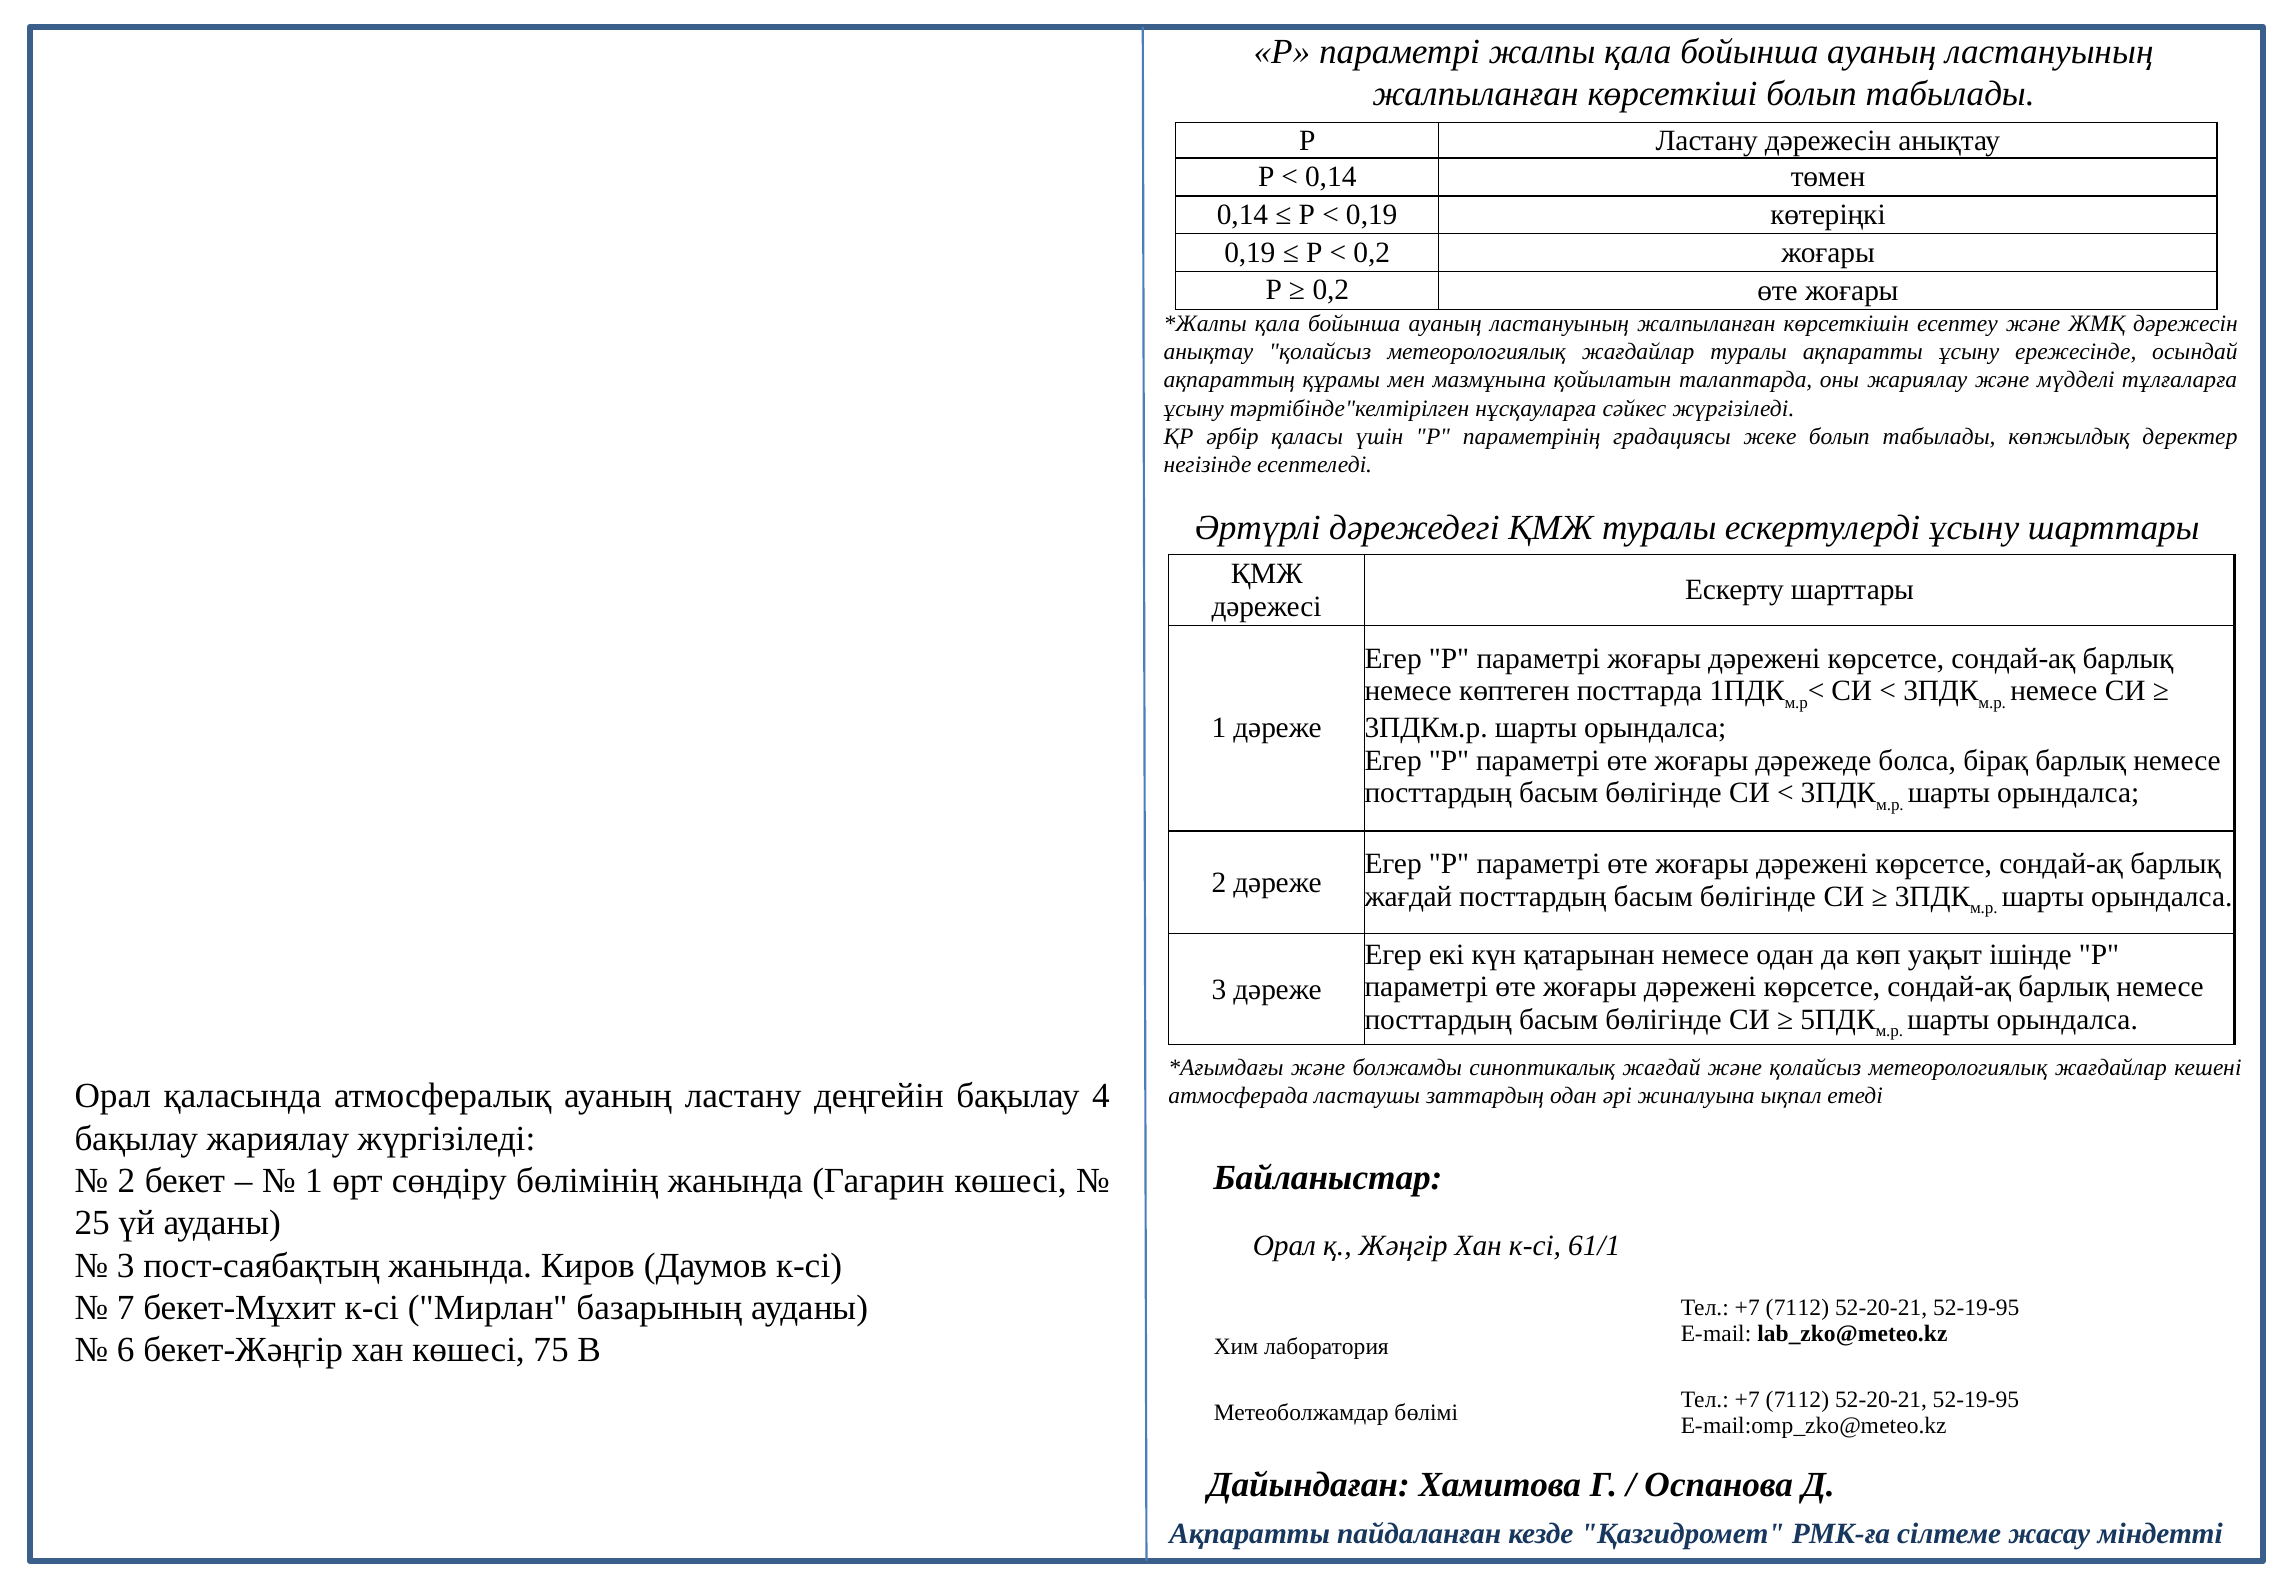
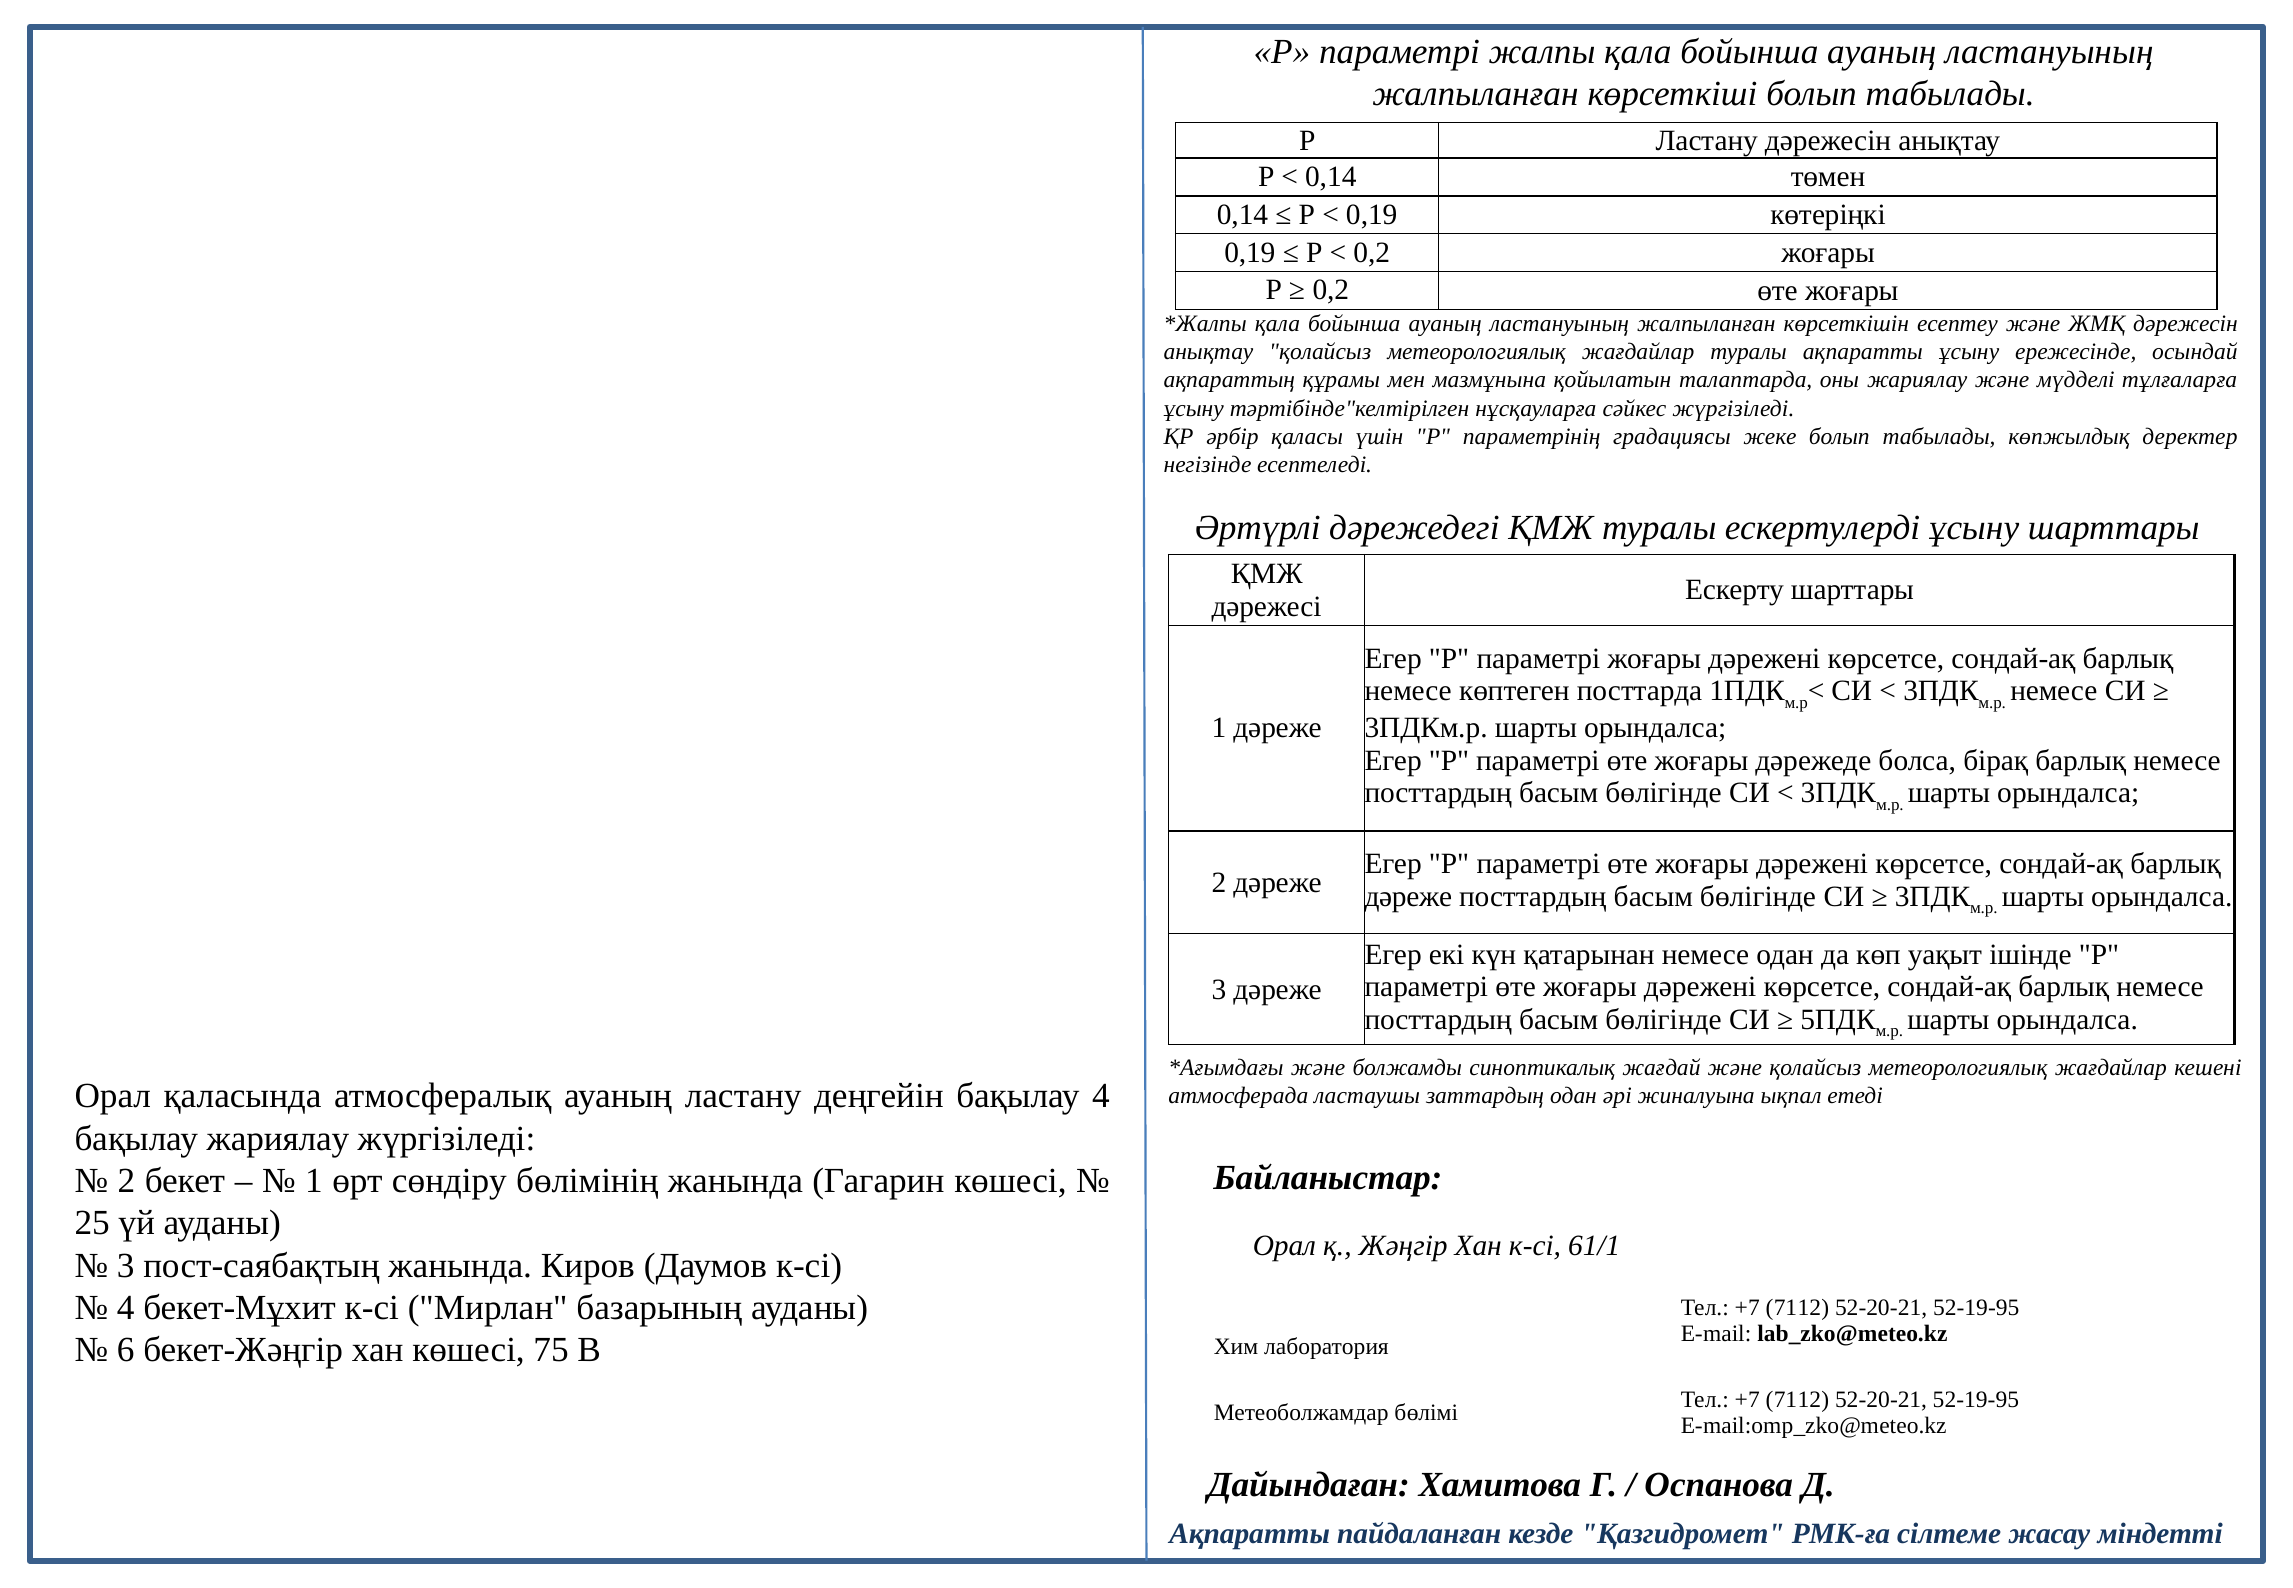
жағдай at (1408, 896): жағдай -> дәреже
7 at (126, 1307): 7 -> 4
